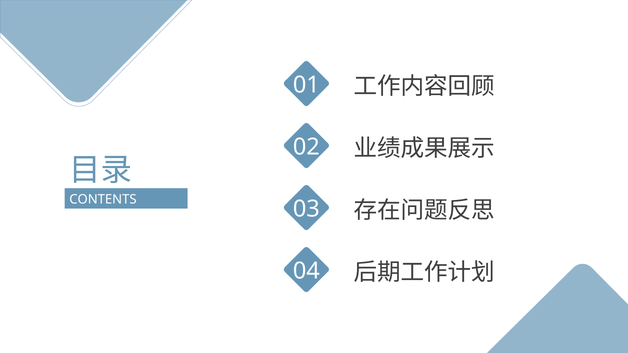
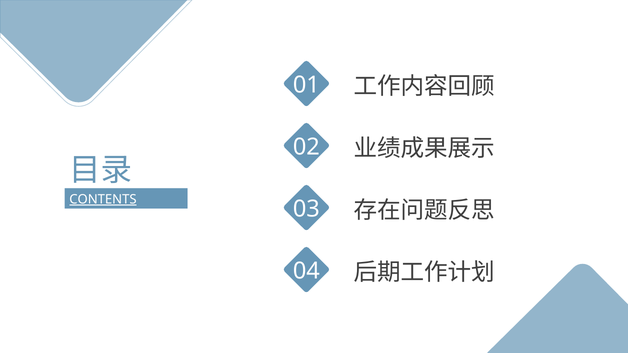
CONTENTS underline: none -> present
